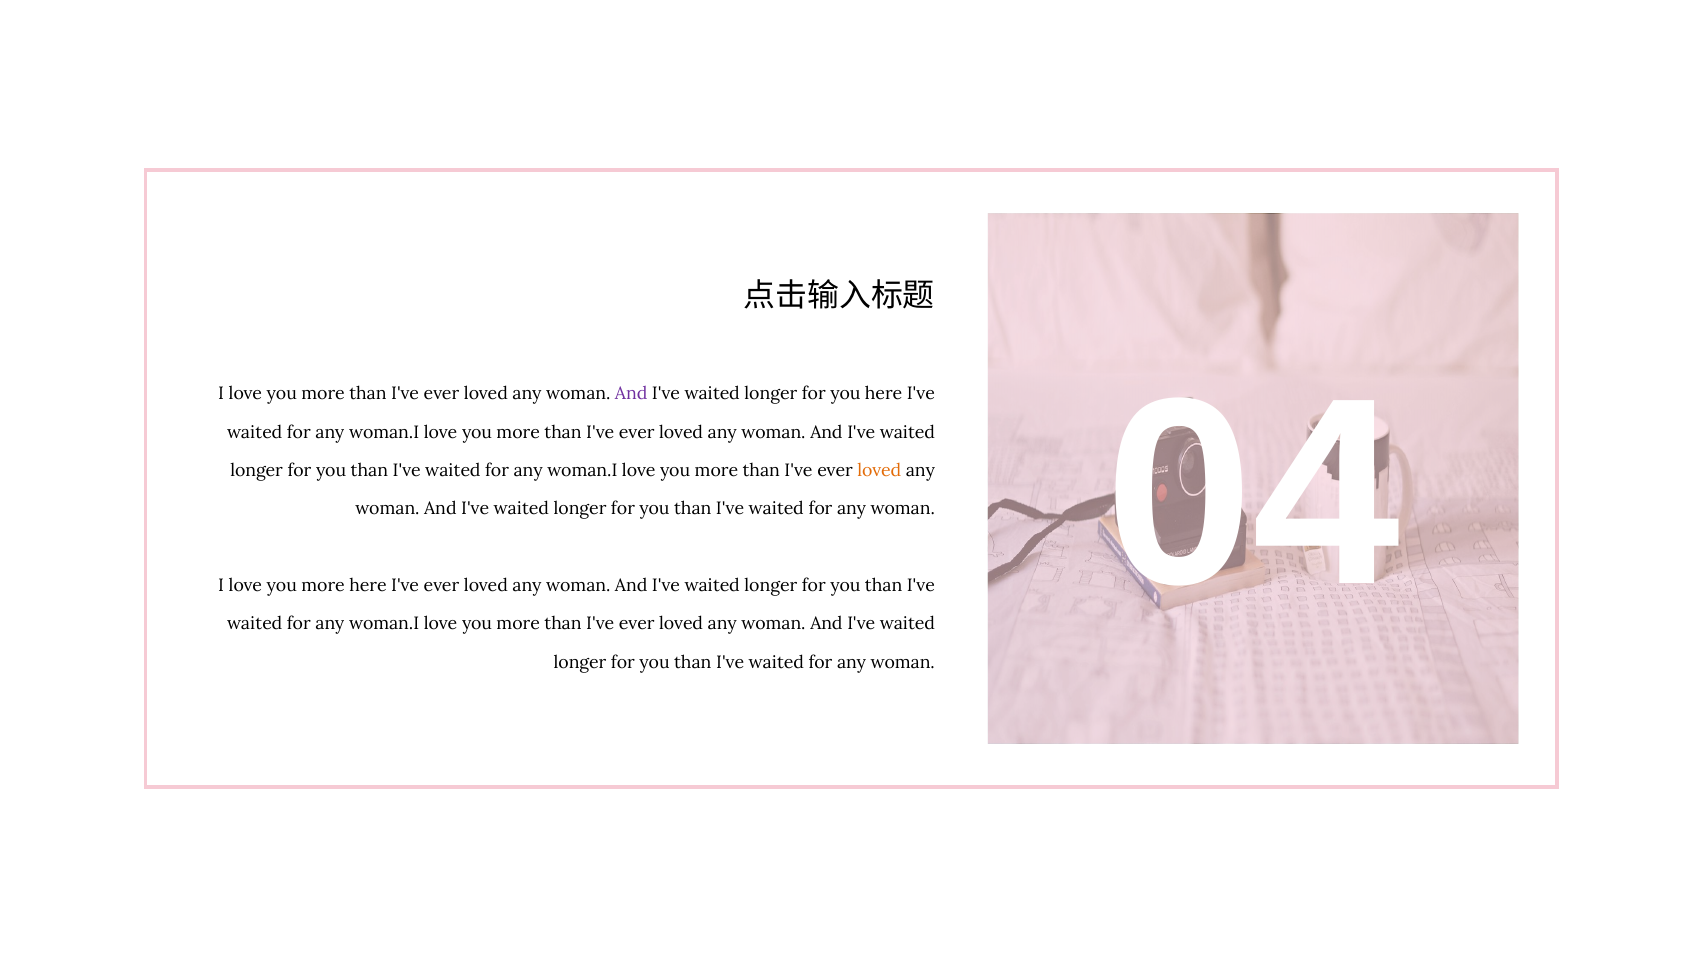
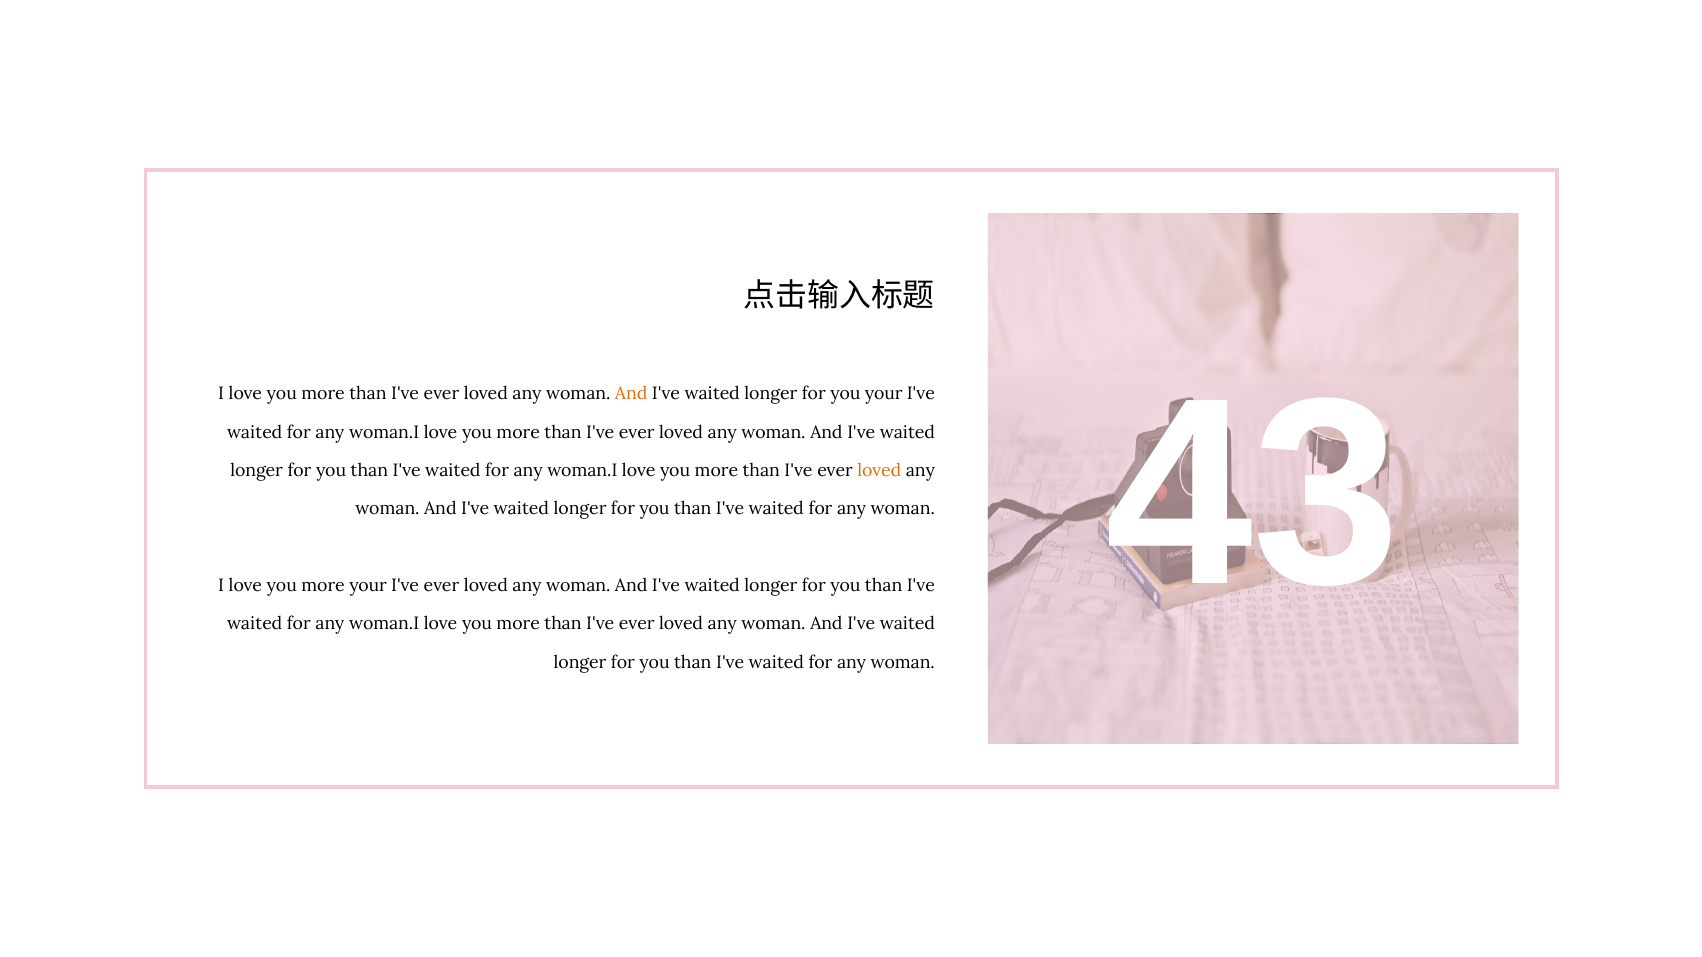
And at (631, 394) colour: purple -> orange
you here: here -> your
04: 04 -> 43
more here: here -> your
